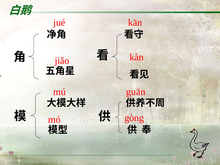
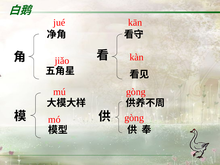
guān at (136, 92): guān -> gòng
